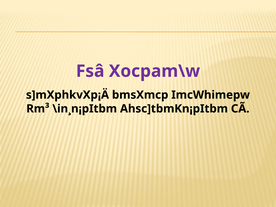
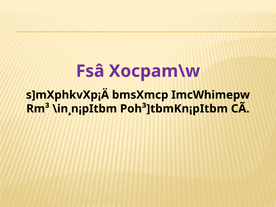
Ahsc]tbmKn¡pItbm: Ahsc]tbmKn¡pItbm -> Poh³]tbmKn¡pItbm
